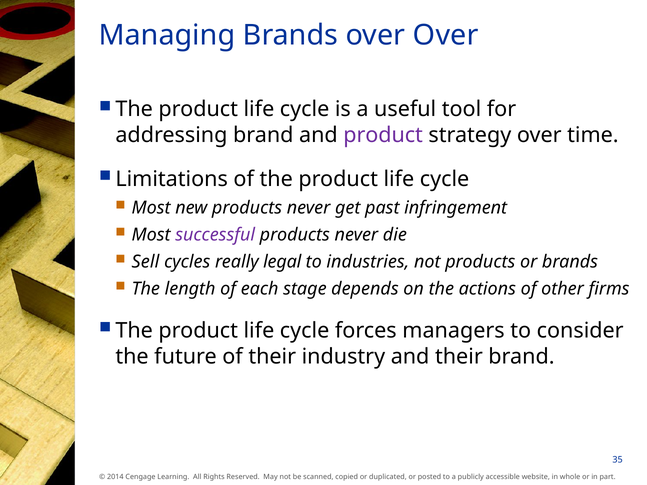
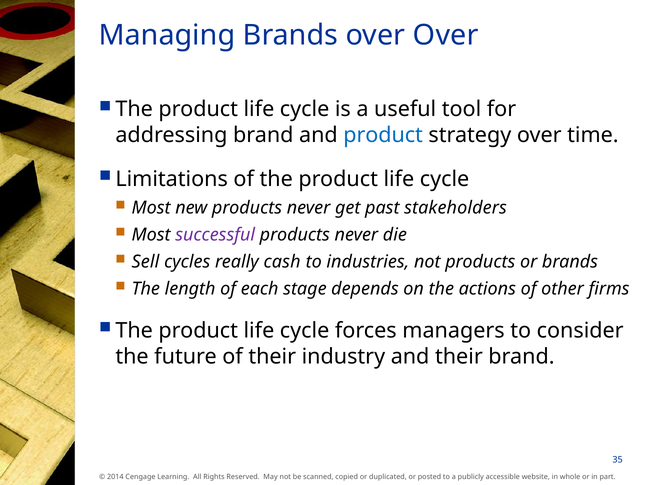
product at (383, 135) colour: purple -> blue
infringement: infringement -> stakeholders
legal: legal -> cash
